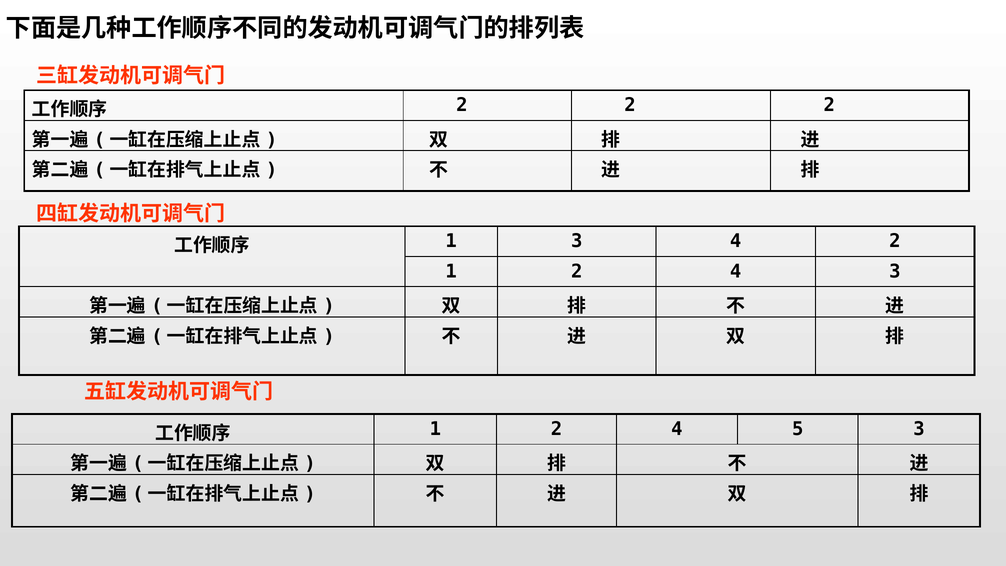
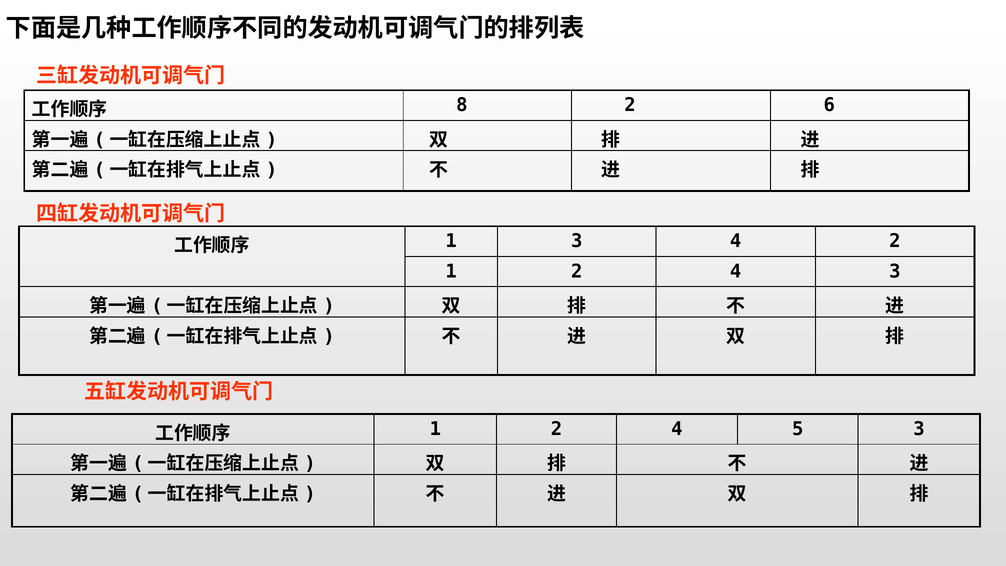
2 at (462, 105): 2 -> 8
2 at (829, 105): 2 -> 6
